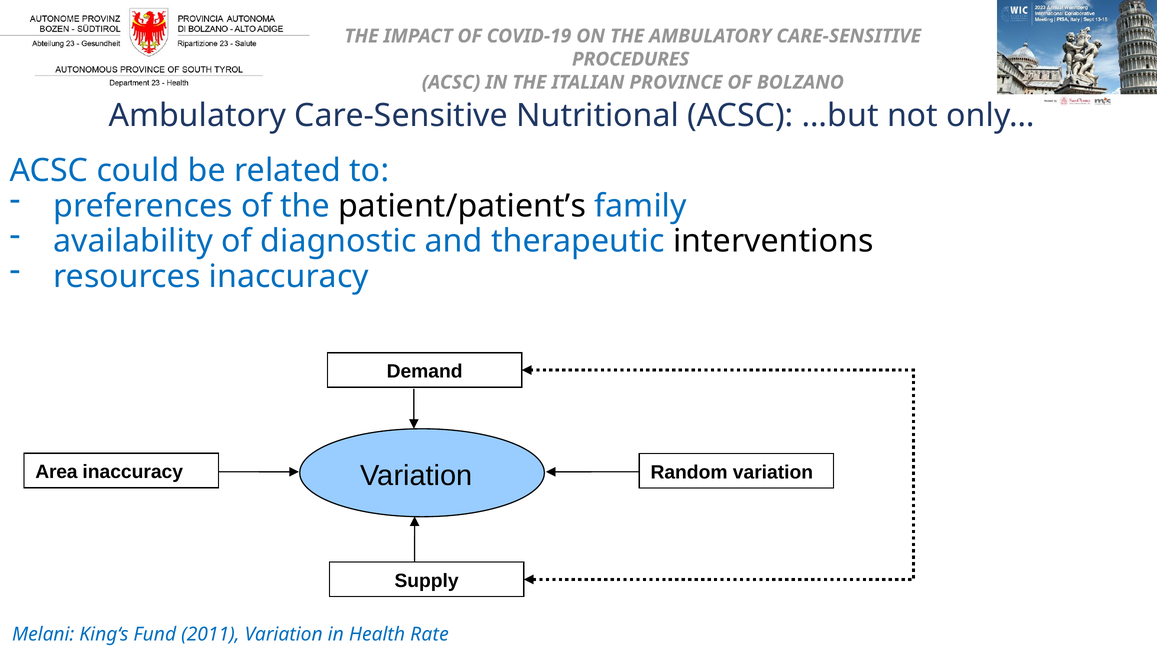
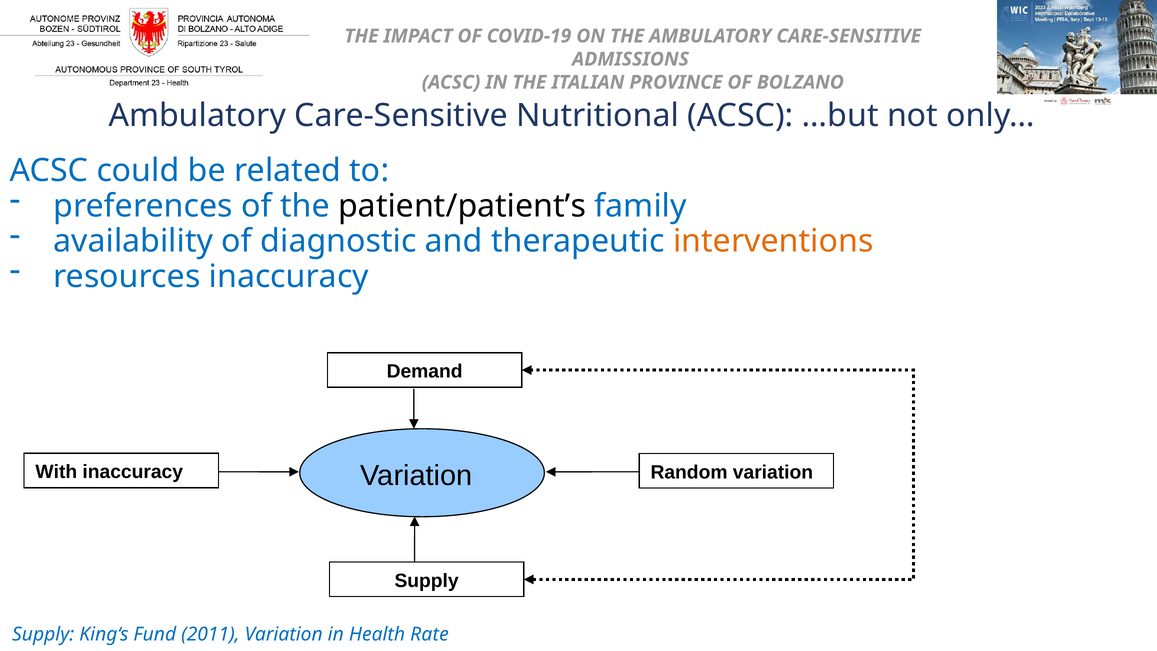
PROCEDURES: PROCEDURES -> ADMISSIONS
interventions colour: black -> orange
Area: Area -> With
Melani at (43, 634): Melani -> Supply
